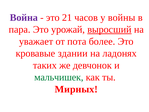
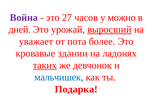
21: 21 -> 27
войны: войны -> можно
пара: пара -> дней
таких underline: none -> present
мальчишек colour: green -> blue
Мирных: Мирных -> Подарка
